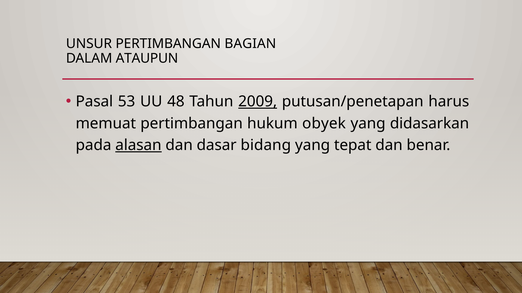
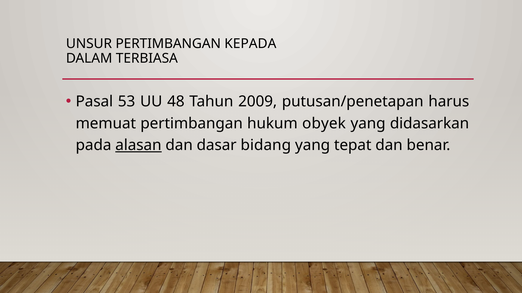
BAGIAN: BAGIAN -> KEPADA
ATAUPUN: ATAUPUN -> TERBIASA
2009 underline: present -> none
